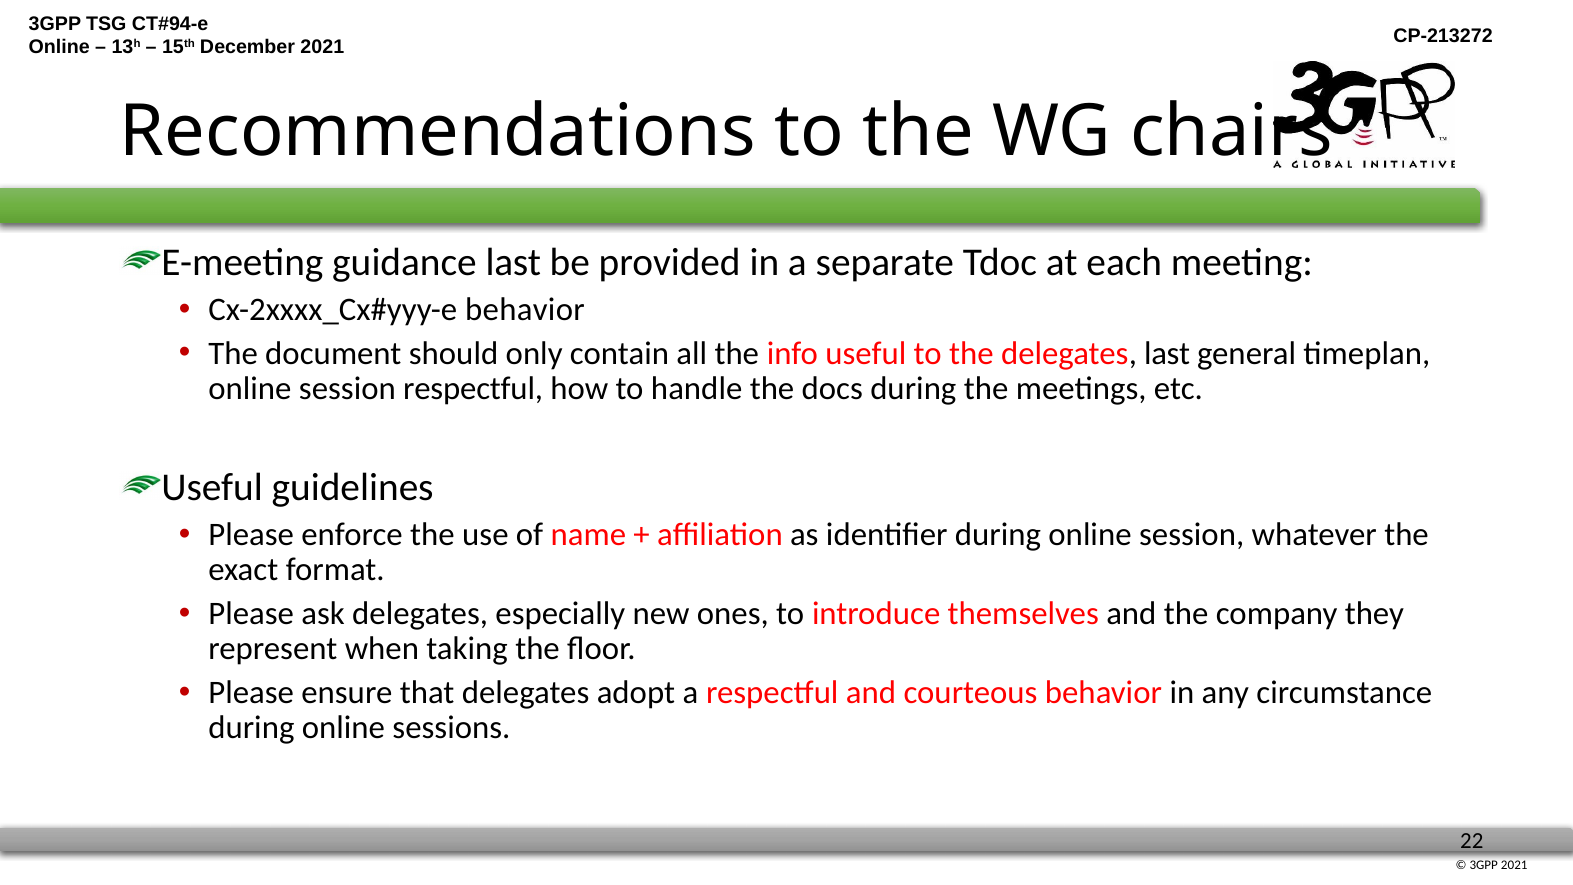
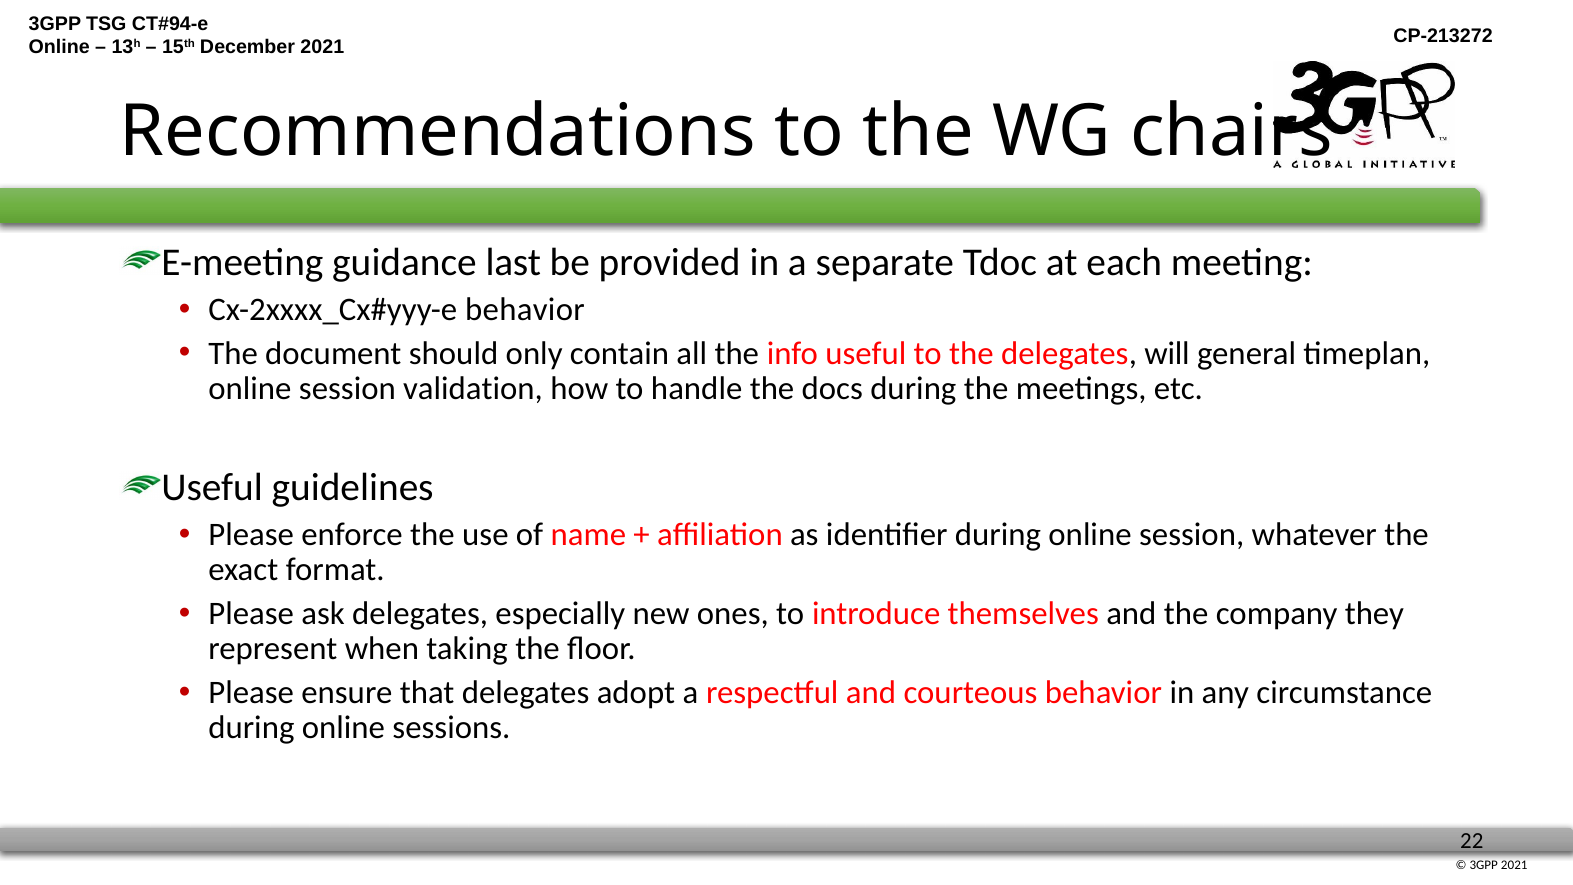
delegates last: last -> will
session respectful: respectful -> validation
